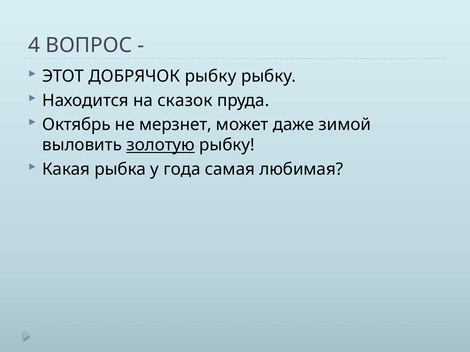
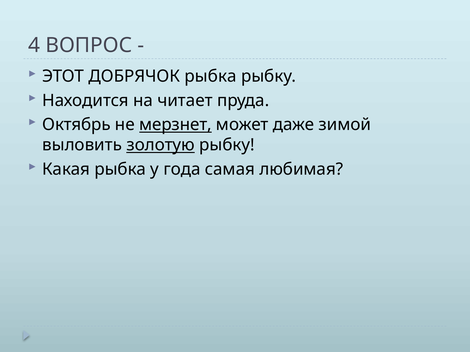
ДОБРЯЧОК рыбку: рыбку -> рыбка
сказок: сказок -> читает
мерзнет underline: none -> present
